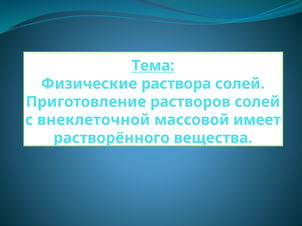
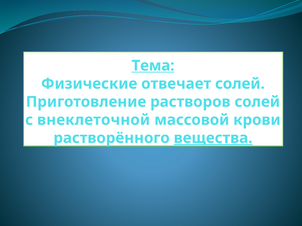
раствора: раствора -> отвечает
имеет: имеет -> крови
вещества underline: none -> present
